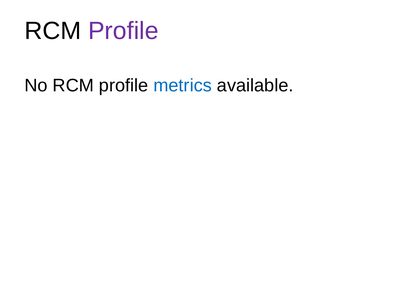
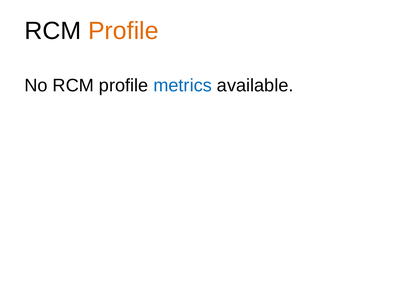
Profile at (123, 31) colour: purple -> orange
